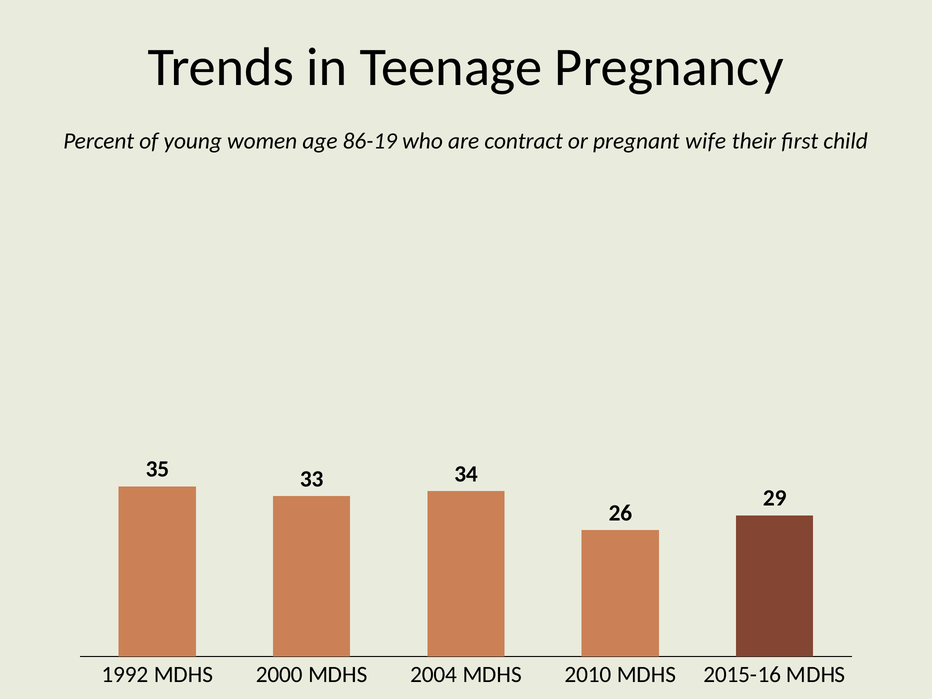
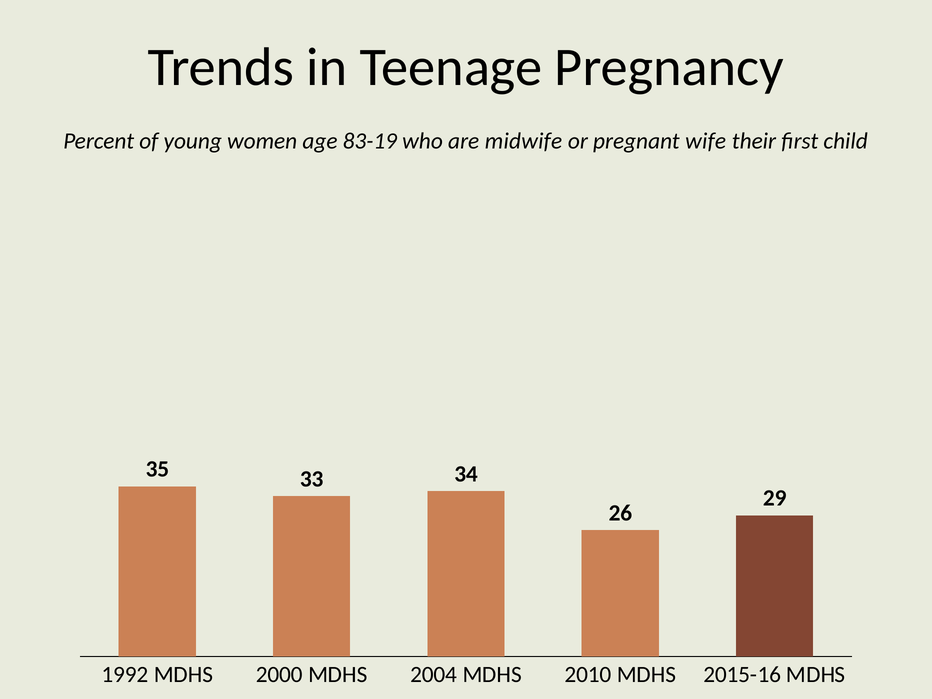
86-19: 86-19 -> 83-19
contract: contract -> midwife
